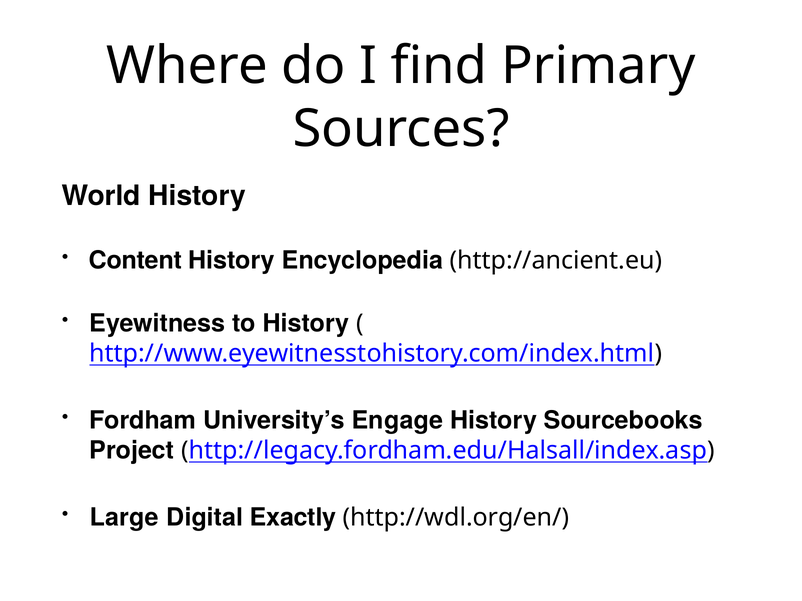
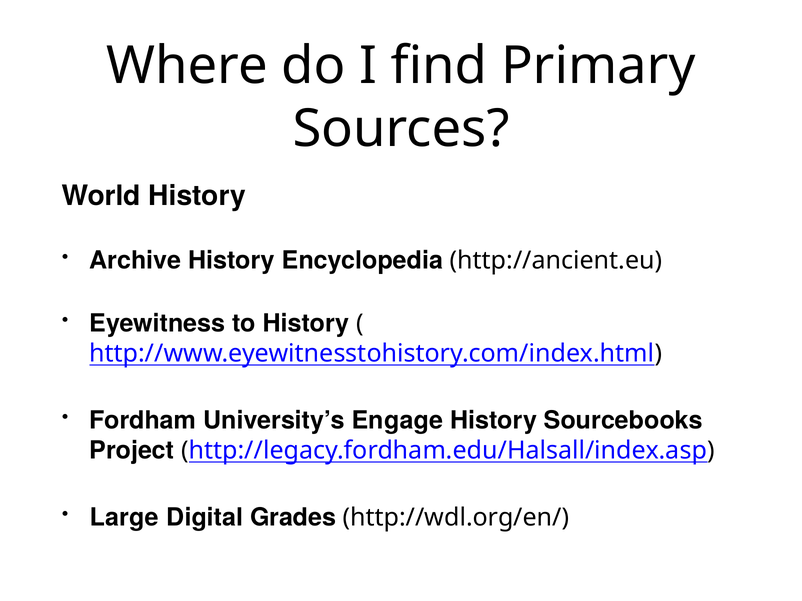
Content: Content -> Archive
Exactly: Exactly -> Grades
